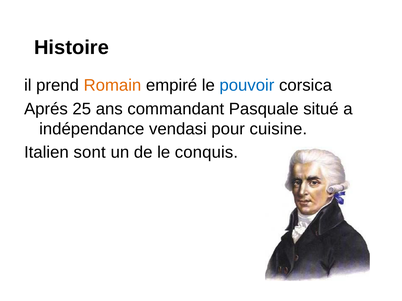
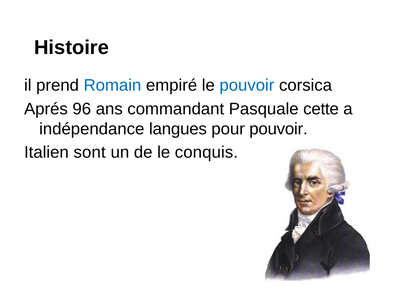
Romain colour: orange -> blue
25: 25 -> 96
situé: situé -> cette
vendasi: vendasi -> langues
pour cuisine: cuisine -> pouvoir
